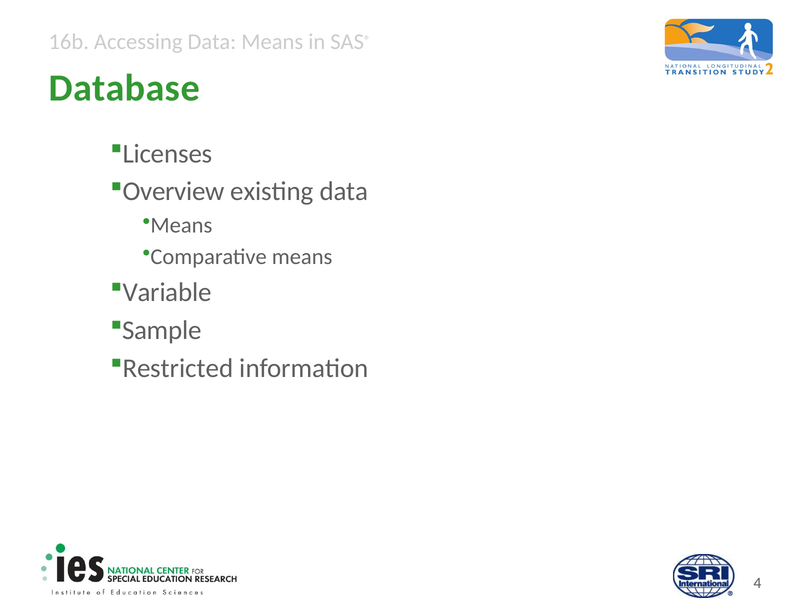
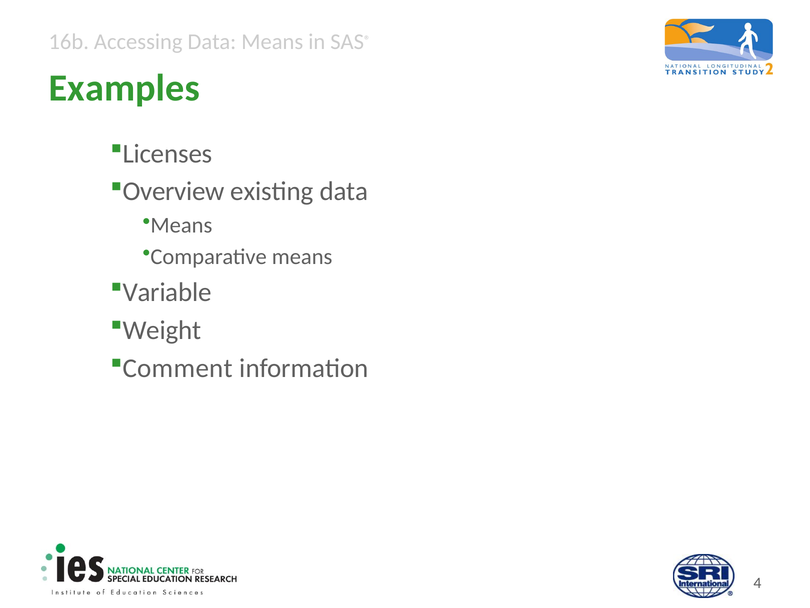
Database: Database -> Examples
Sample: Sample -> Weight
Restricted: Restricted -> Comment
